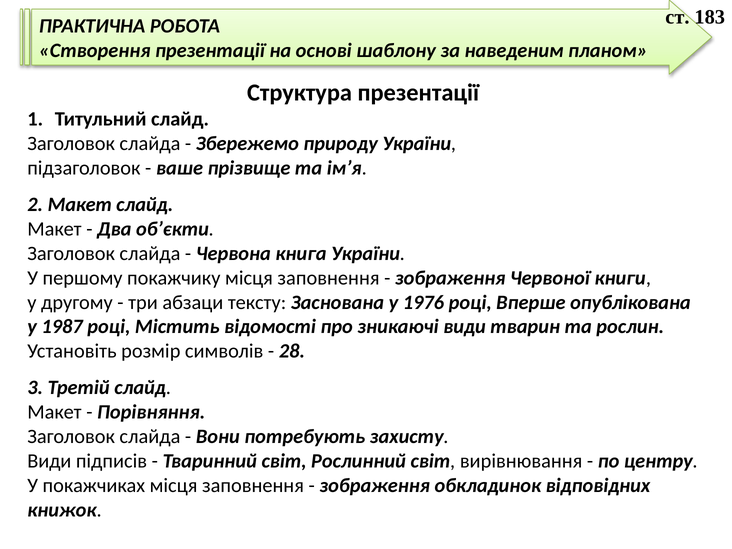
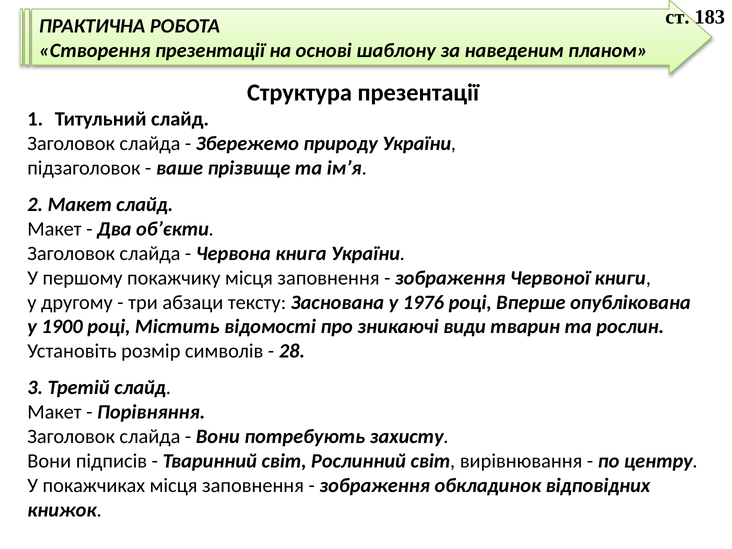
1987: 1987 -> 1900
Види at (49, 461): Види -> Вони
